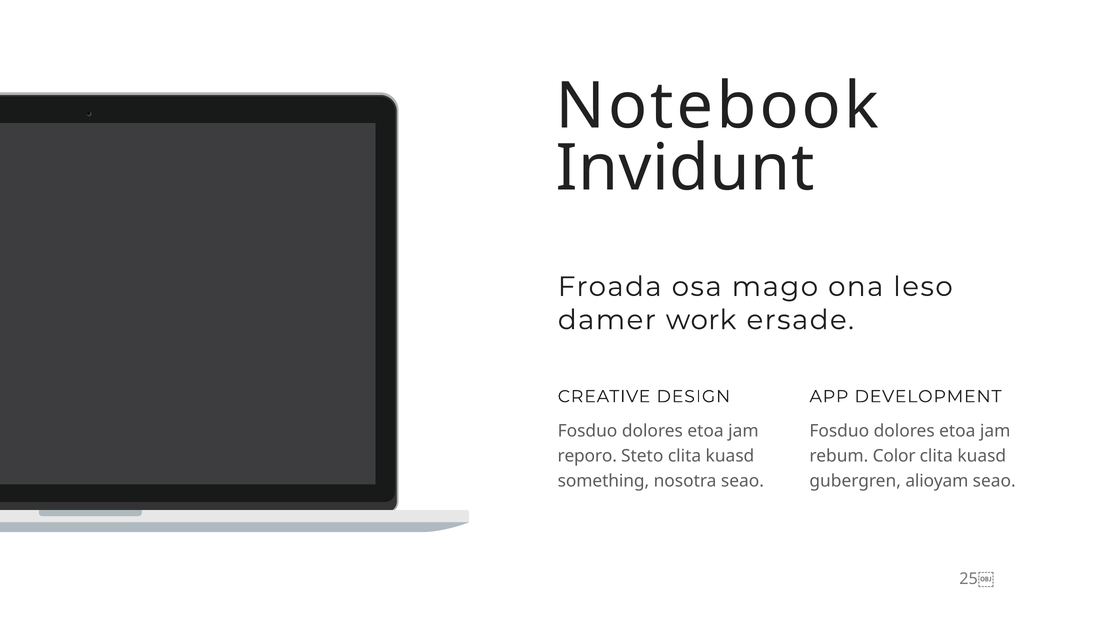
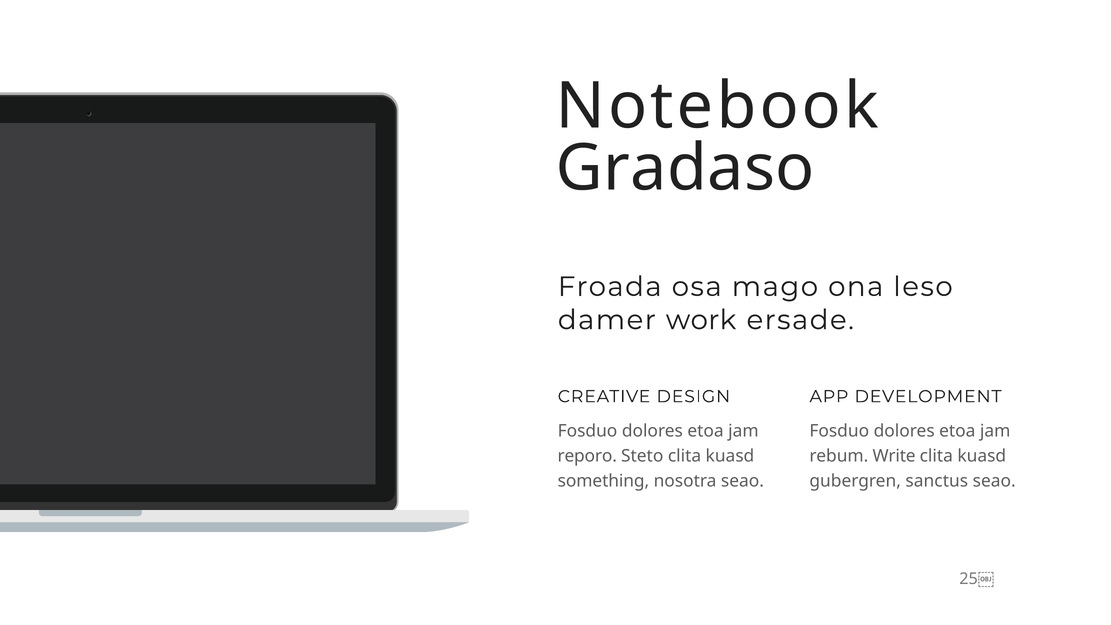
Invidunt: Invidunt -> Gradaso
Color: Color -> Write
alioyam: alioyam -> sanctus
